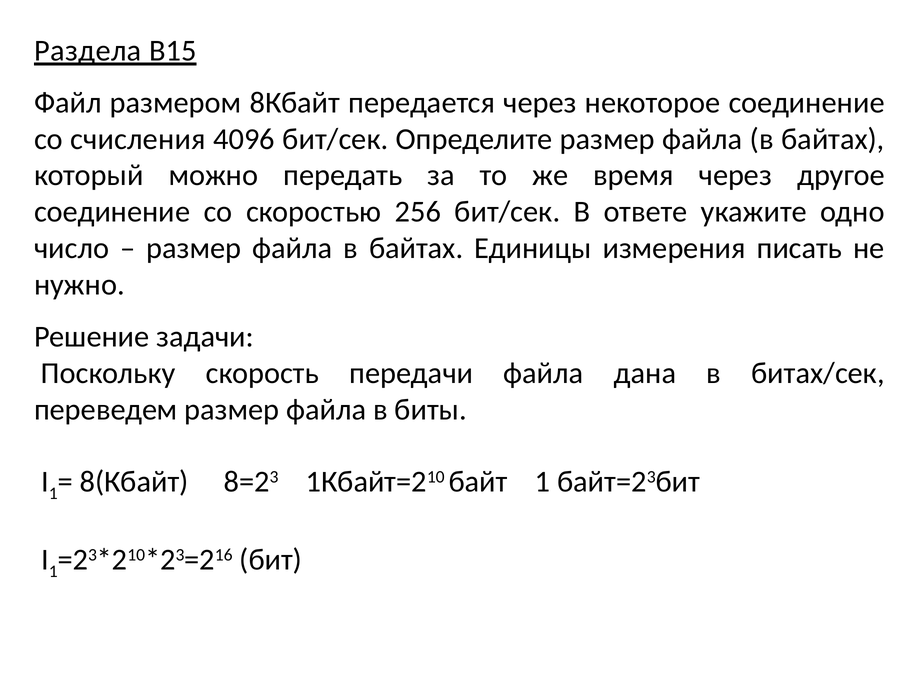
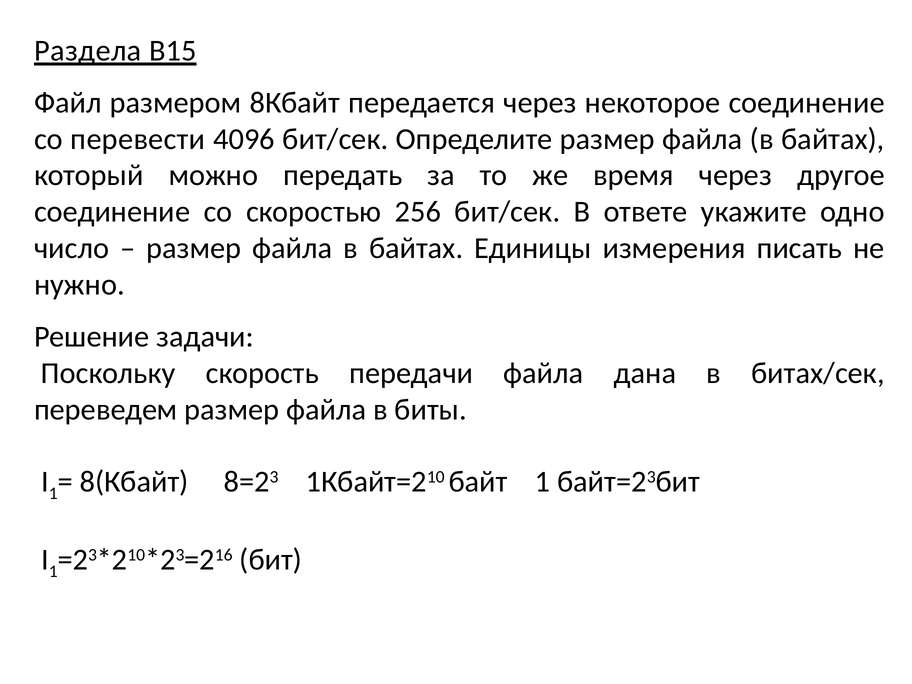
счисления: счисления -> перевести
